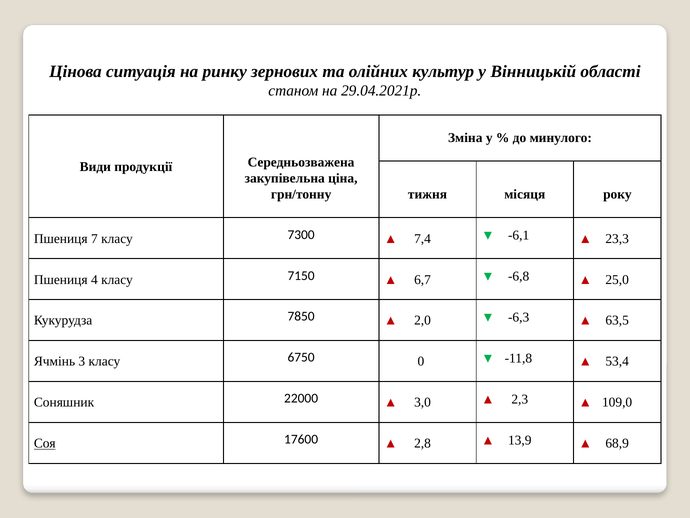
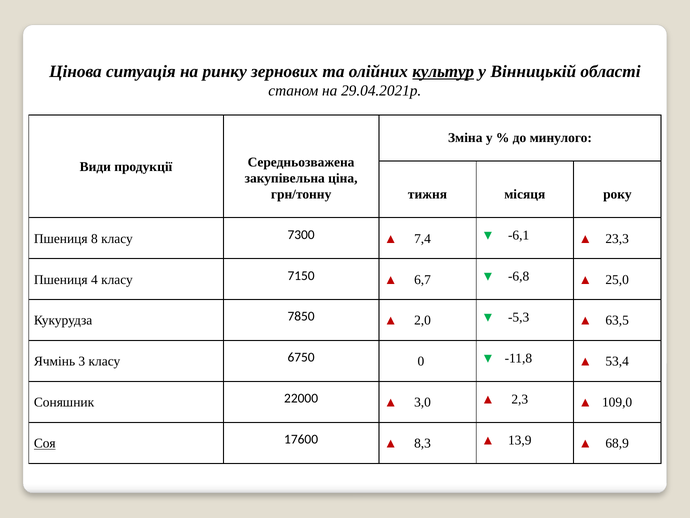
культур underline: none -> present
7: 7 -> 8
-6,3: -6,3 -> -5,3
2,8: 2,8 -> 8,3
